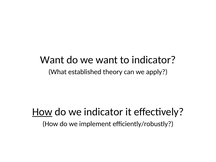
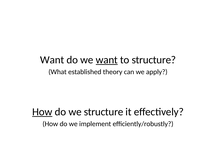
want at (107, 60) underline: none -> present
to indicator: indicator -> structure
we indicator: indicator -> structure
